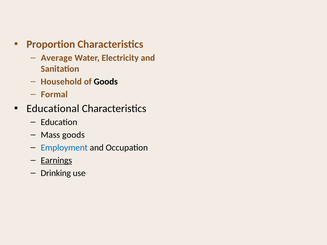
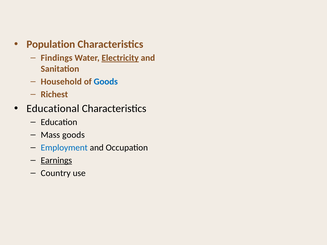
Proportion: Proportion -> Population
Average: Average -> Findings
Electricity underline: none -> present
Goods at (106, 82) colour: black -> blue
Formal: Formal -> Richest
Drinking: Drinking -> Country
